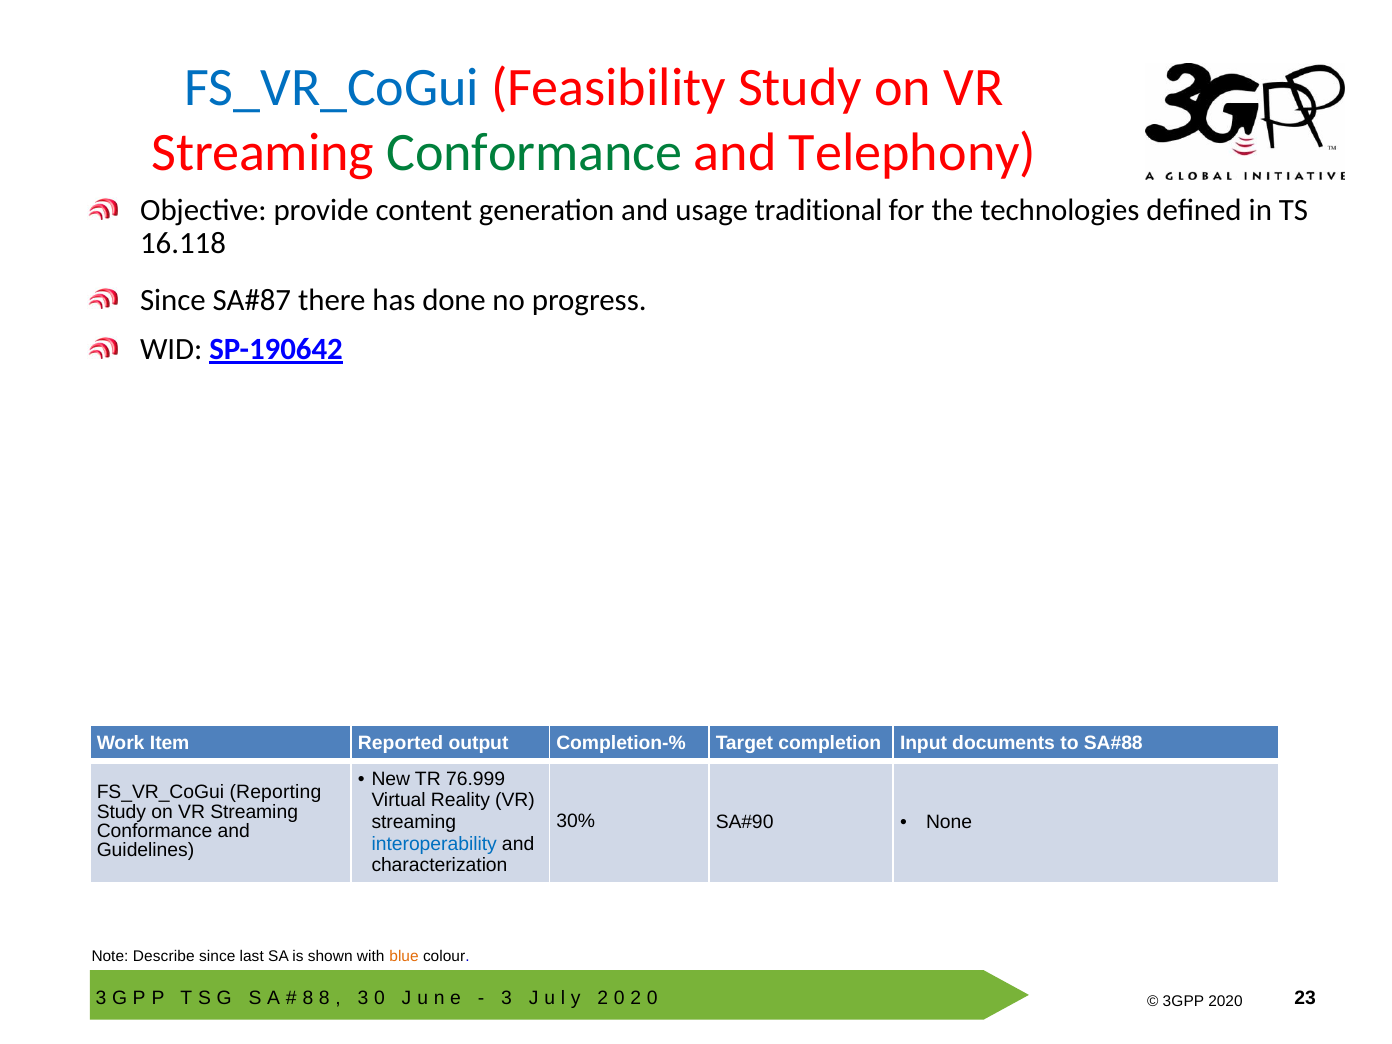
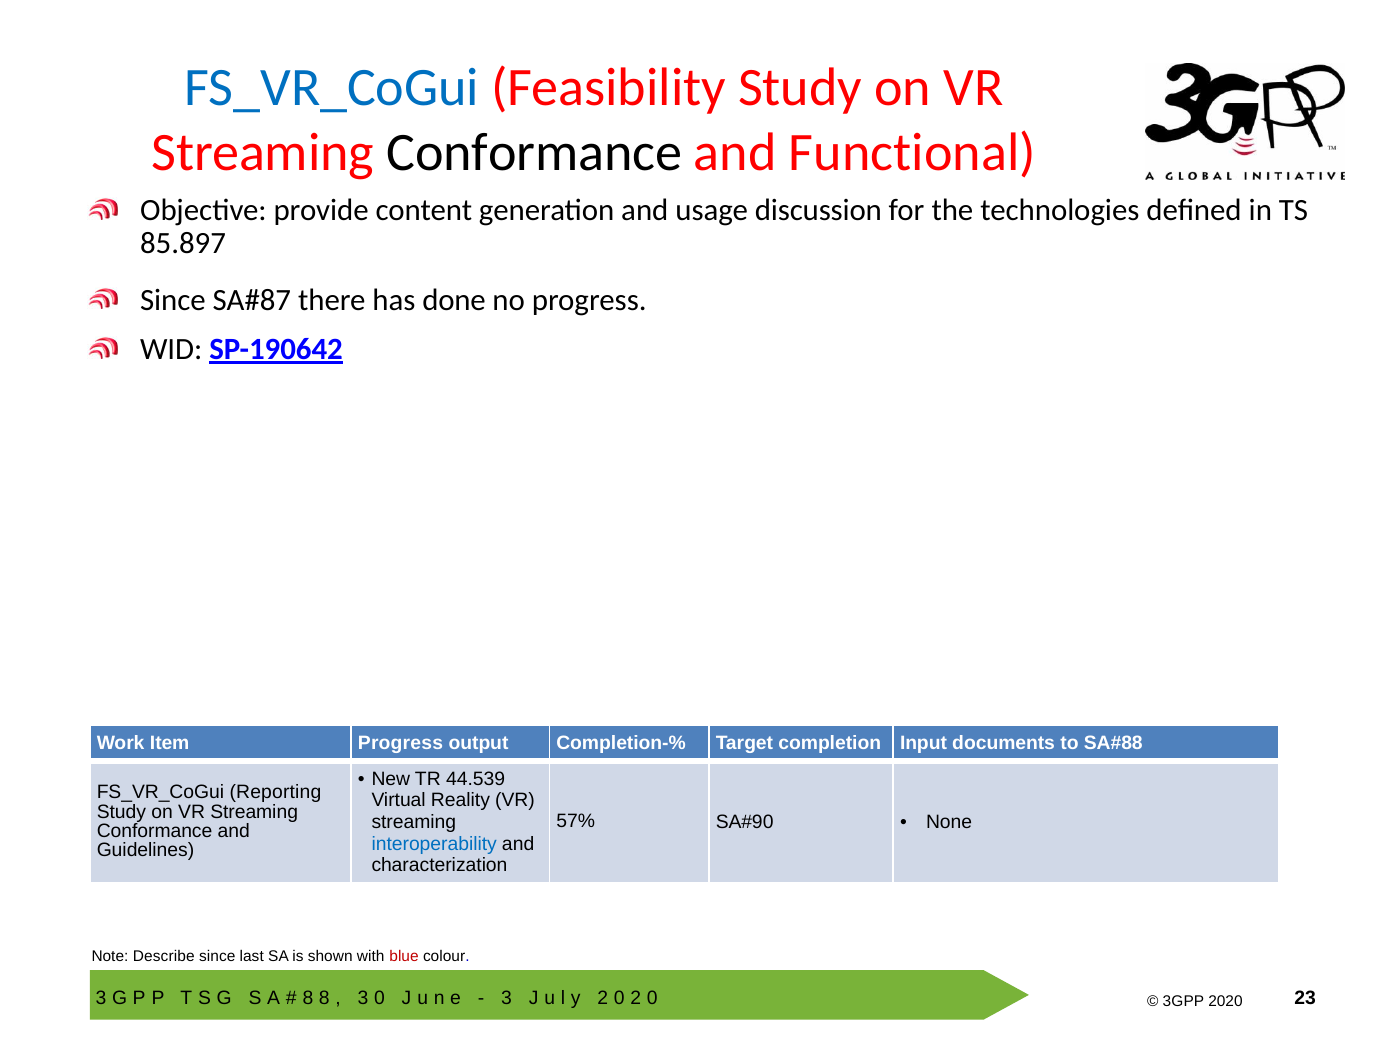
Conformance at (534, 153) colour: green -> black
Telephony: Telephony -> Functional
traditional: traditional -> discussion
16.118: 16.118 -> 85.897
Item Reported: Reported -> Progress
76.999: 76.999 -> 44.539
30%: 30% -> 57%
blue colour: orange -> red
